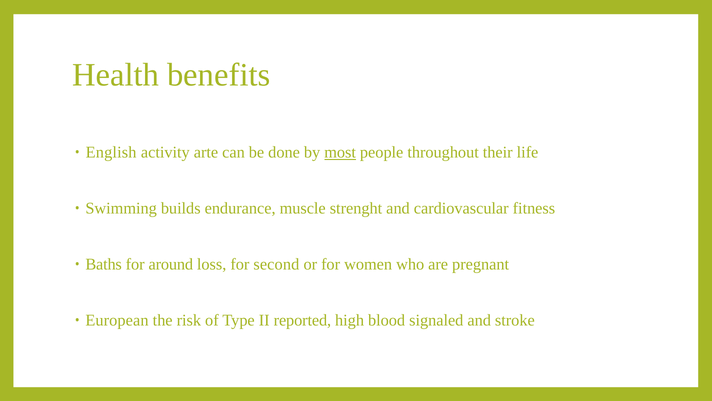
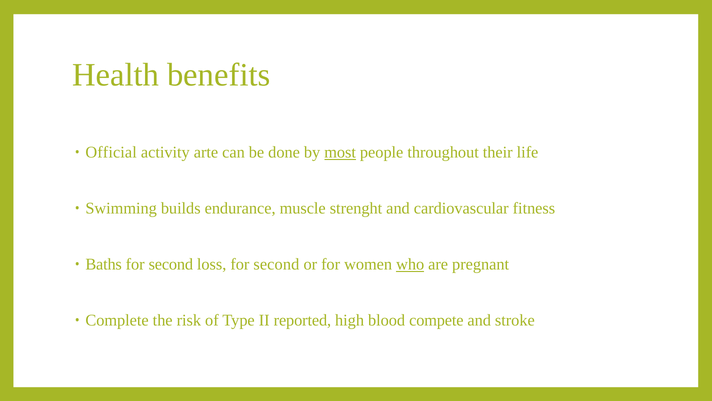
English: English -> Official
around at (171, 264): around -> second
who underline: none -> present
European: European -> Complete
signaled: signaled -> compete
